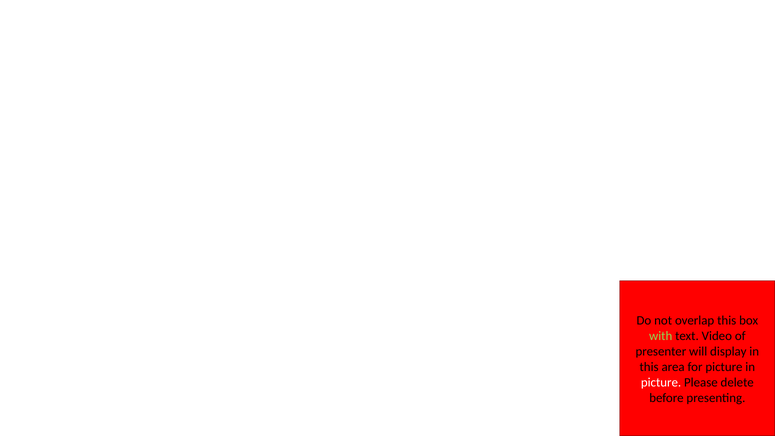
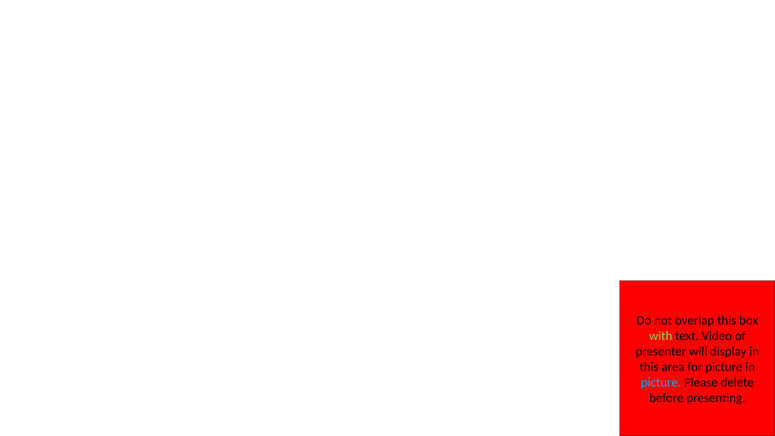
picture at (661, 383) colour: white -> light blue
